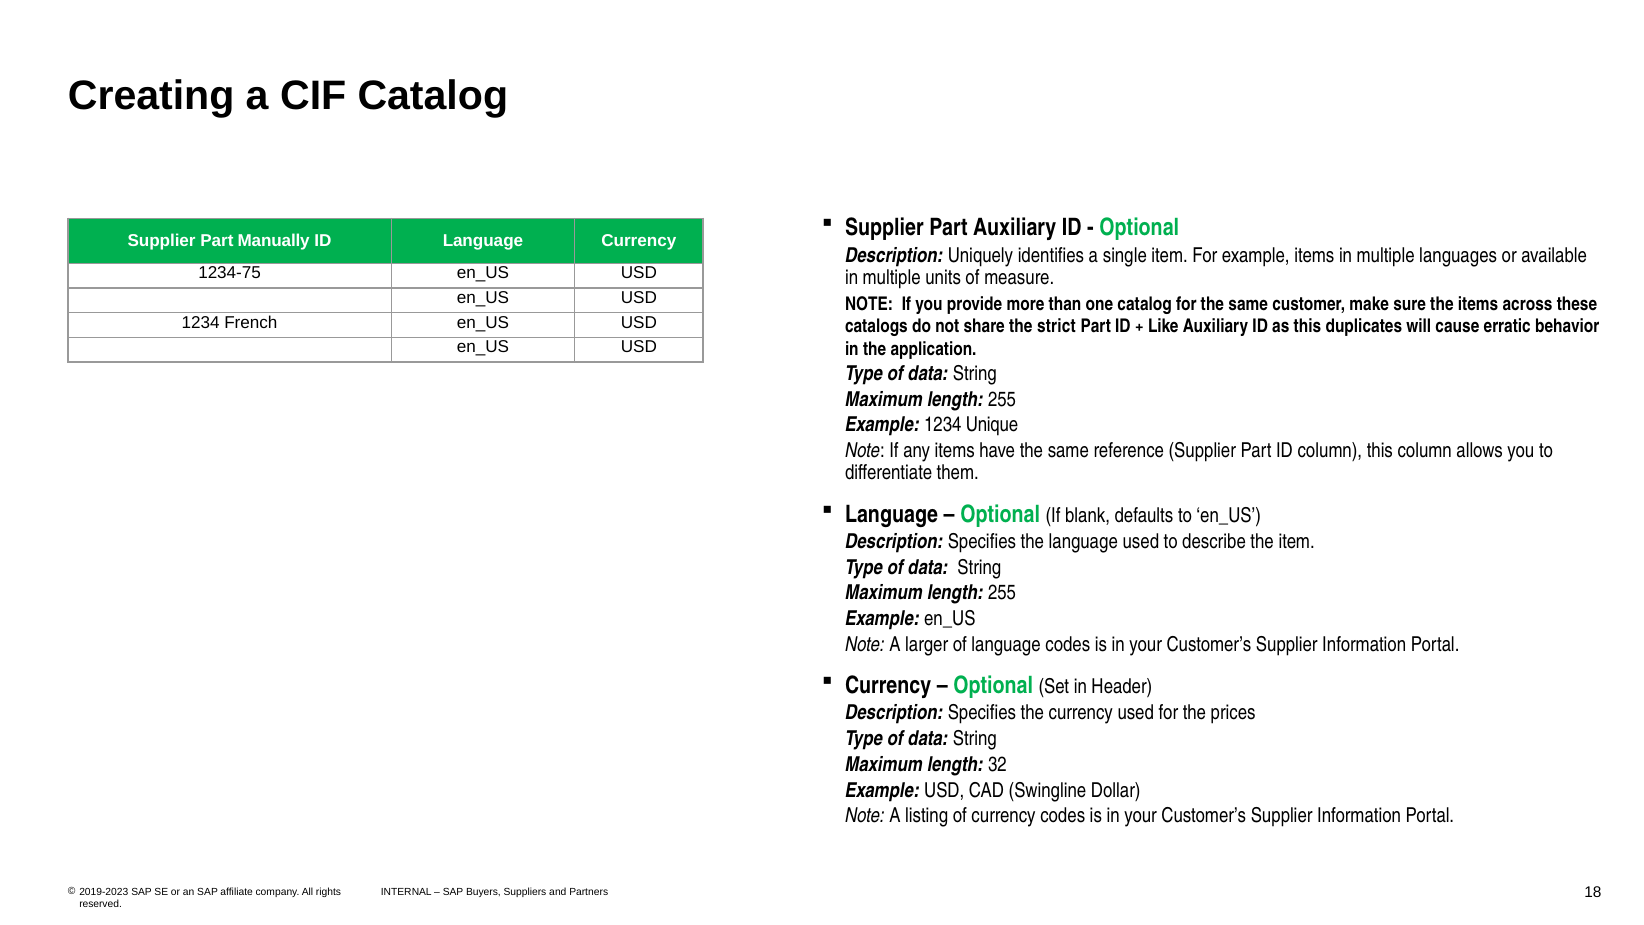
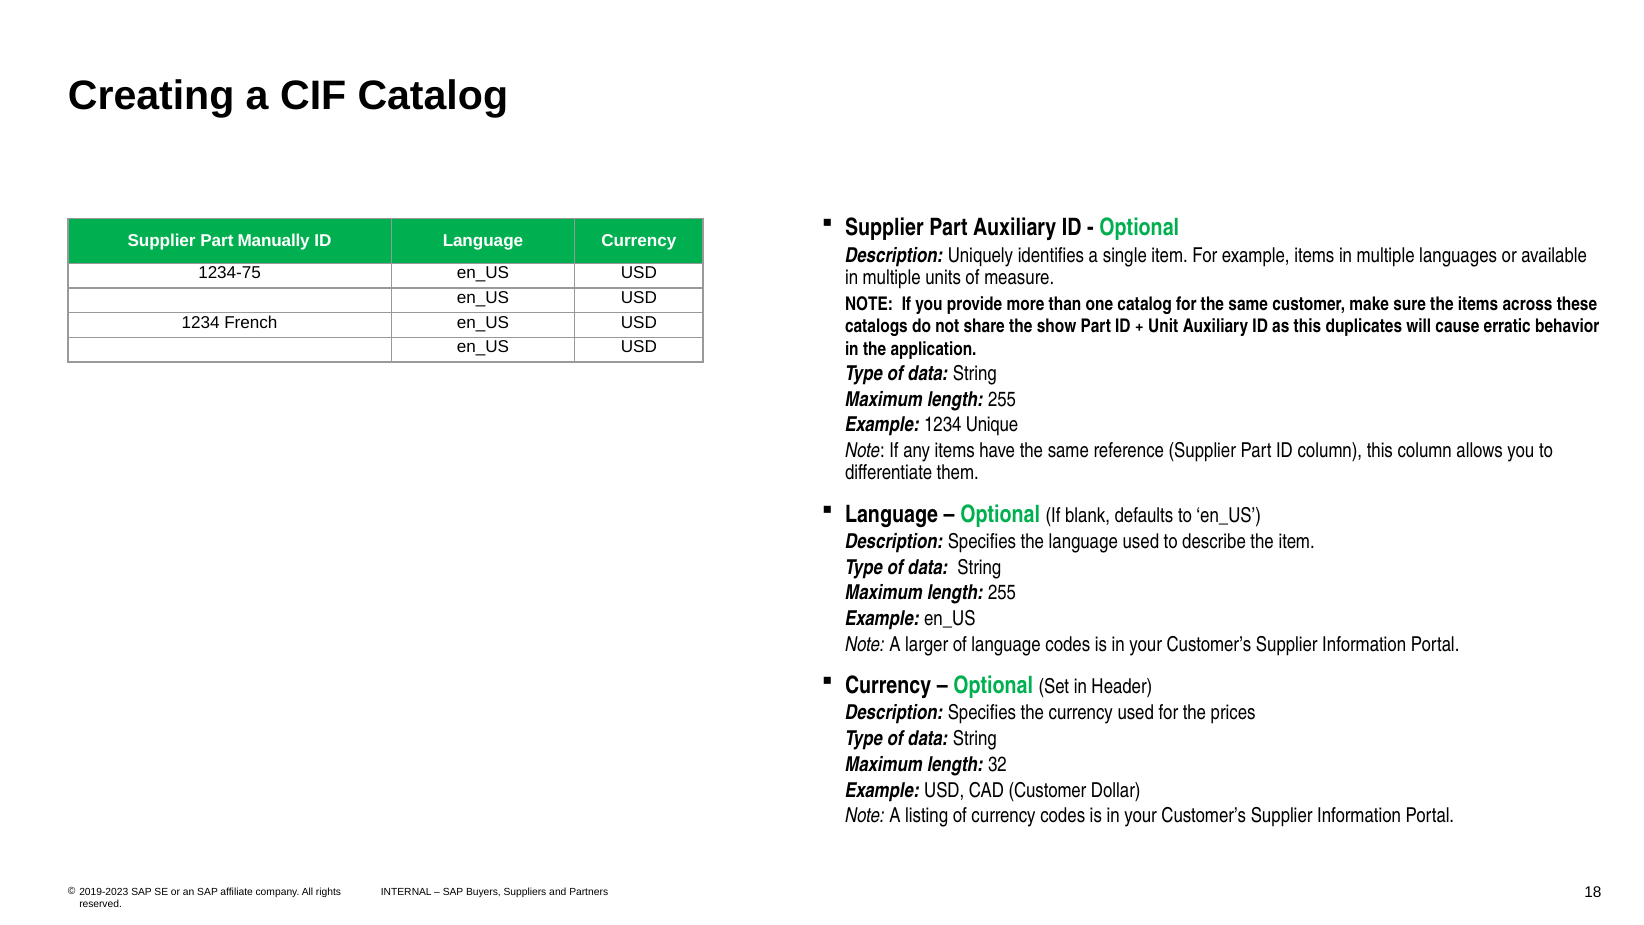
strict: strict -> show
Like: Like -> Unit
CAD Swingline: Swingline -> Customer
